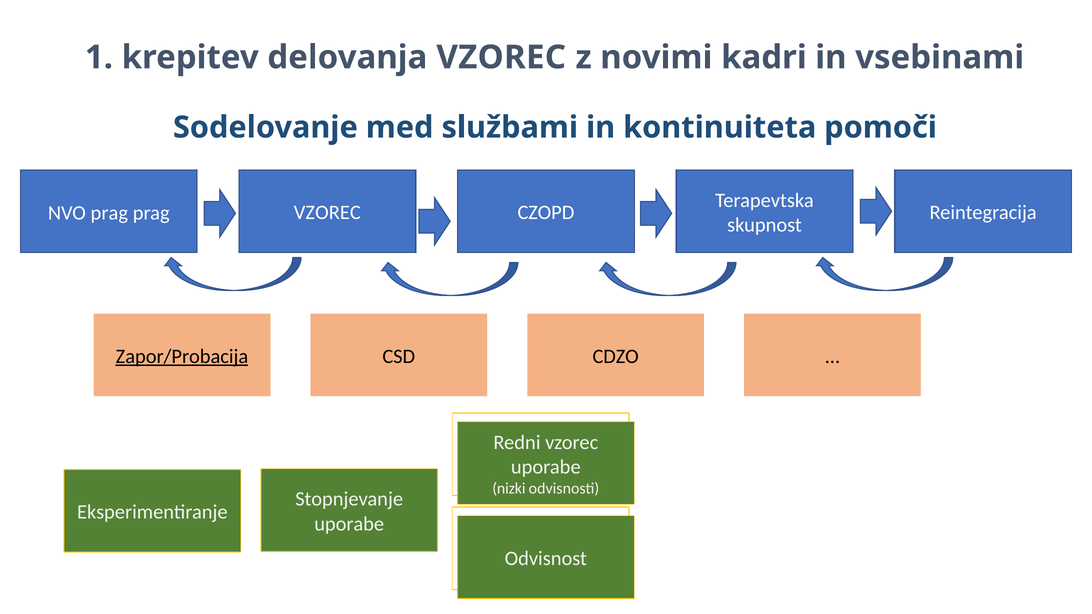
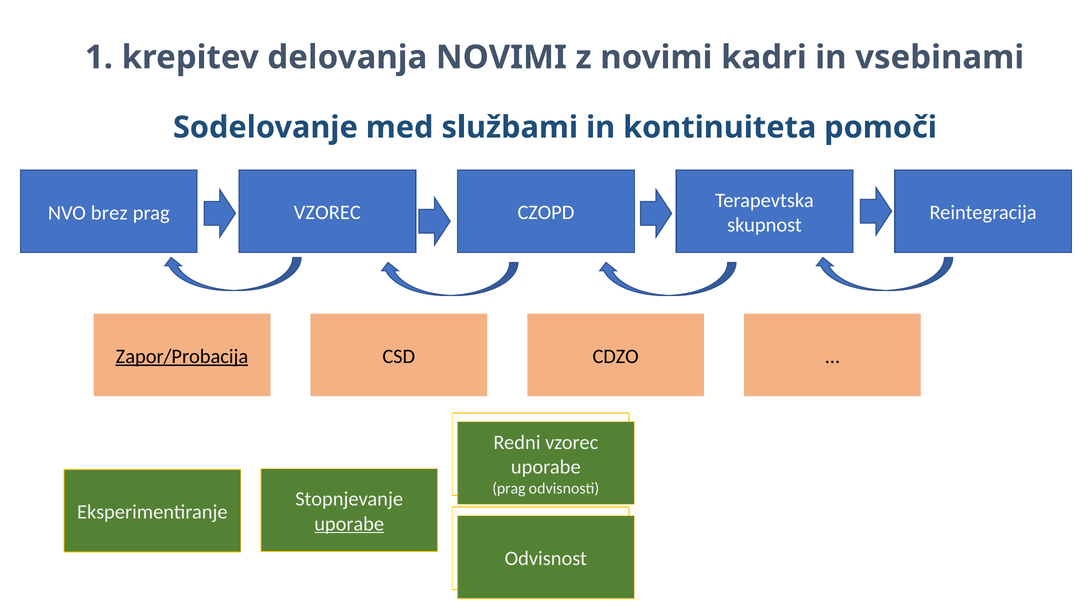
delovanja VZOREC: VZOREC -> NOVIMI
NVO prag: prag -> brez
nizki at (509, 489): nizki -> prag
uporabe at (349, 524) underline: none -> present
